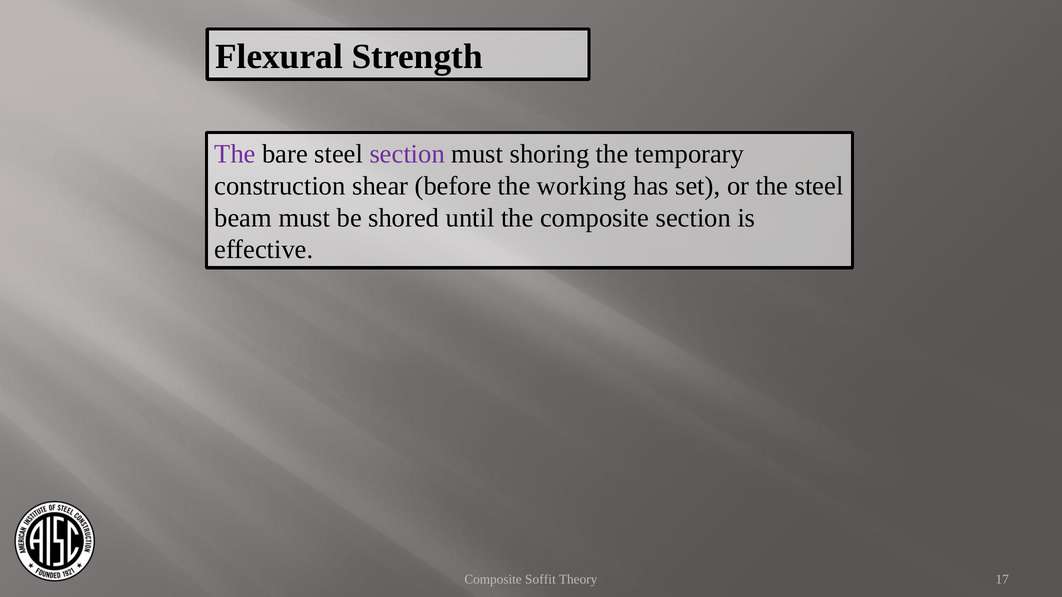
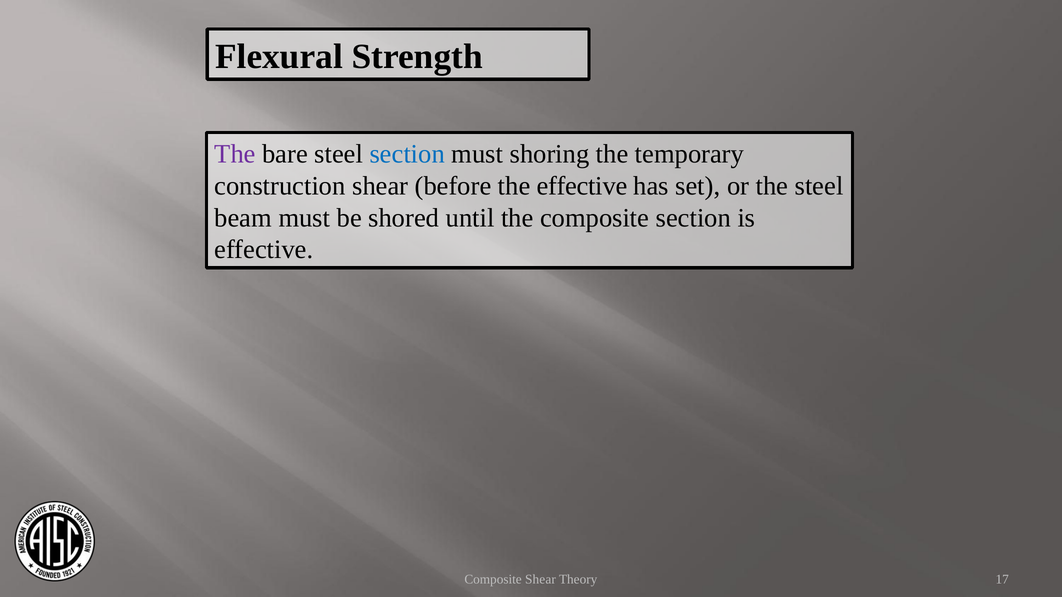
section at (407, 154) colour: purple -> blue
the working: working -> effective
Composite Soffit: Soffit -> Shear
